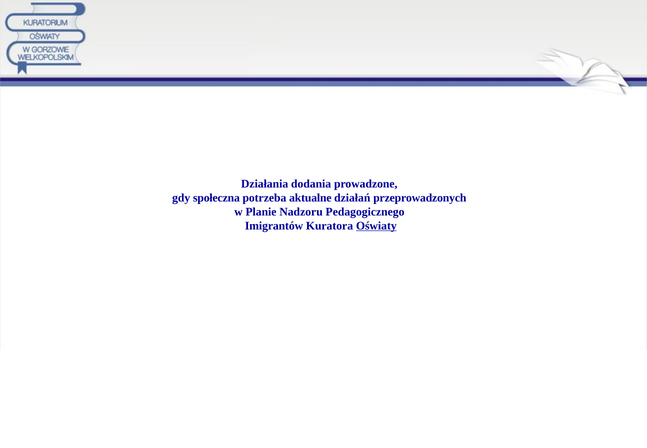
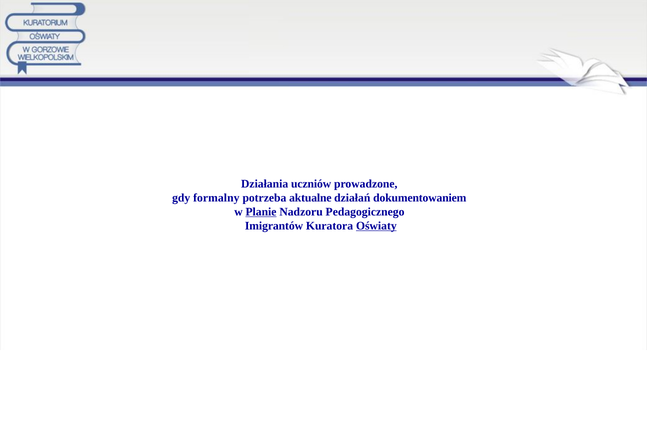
dodania: dodania -> uczniów
społeczna: społeczna -> formalny
przeprowadzonych: przeprowadzonych -> dokumentowaniem
Planie underline: none -> present
